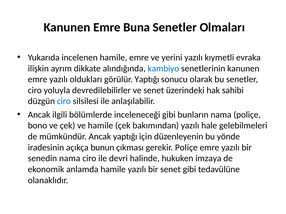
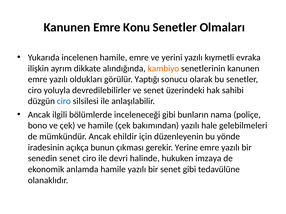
Buna: Buna -> Konu
kambiyo colour: blue -> orange
Ancak yaptığı: yaptığı -> ehildir
gerekir Poliçe: Poliçe -> Yerine
senedin nama: nama -> senet
